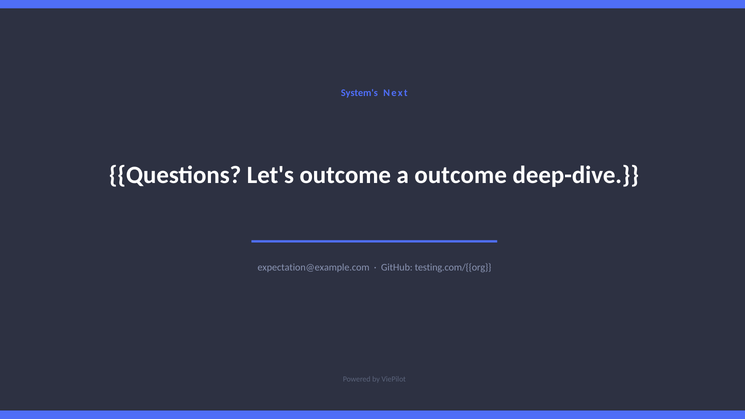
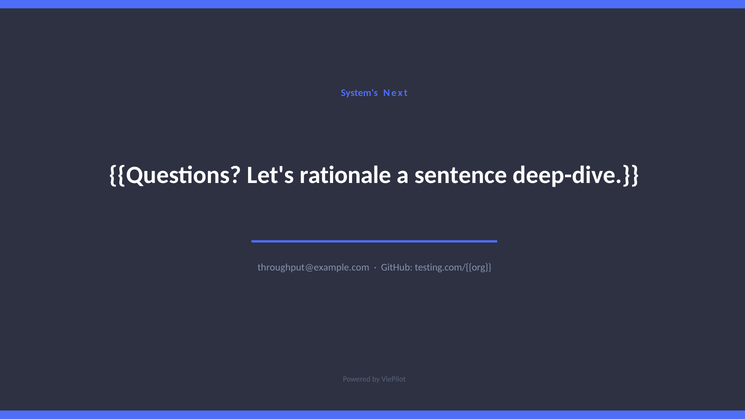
Let's outcome: outcome -> rationale
a outcome: outcome -> sentence
expectation@example.com: expectation@example.com -> throughput@example.com
